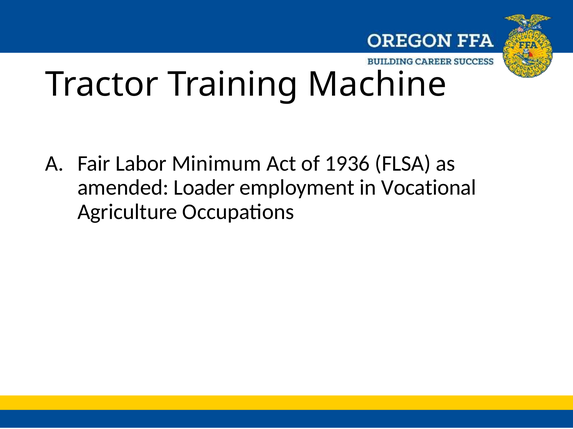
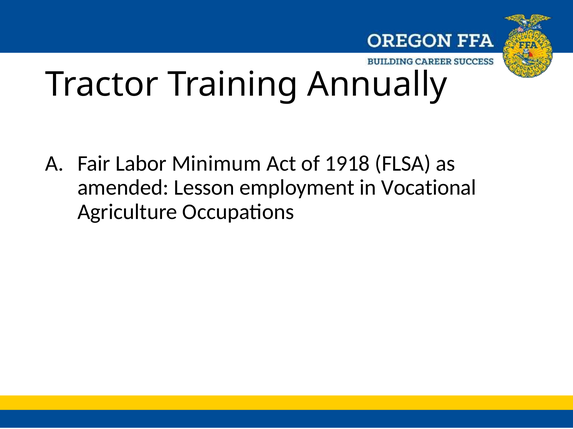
Machine: Machine -> Annually
1936: 1936 -> 1918
Loader: Loader -> Lesson
